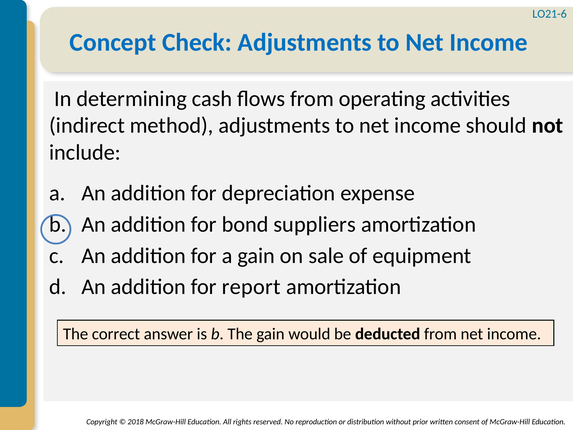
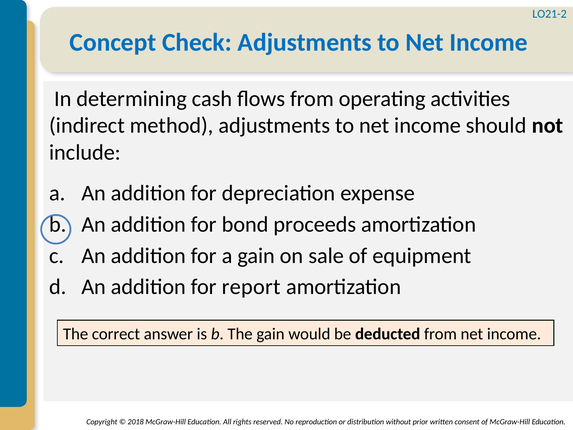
LO21-6: LO21-6 -> LO21-2
suppliers: suppliers -> proceeds
